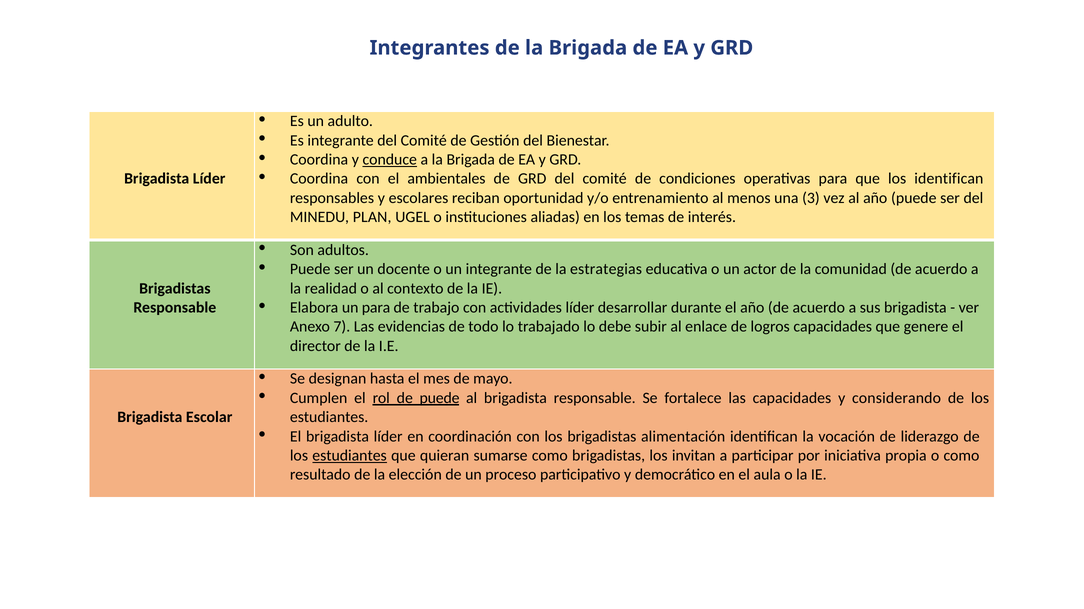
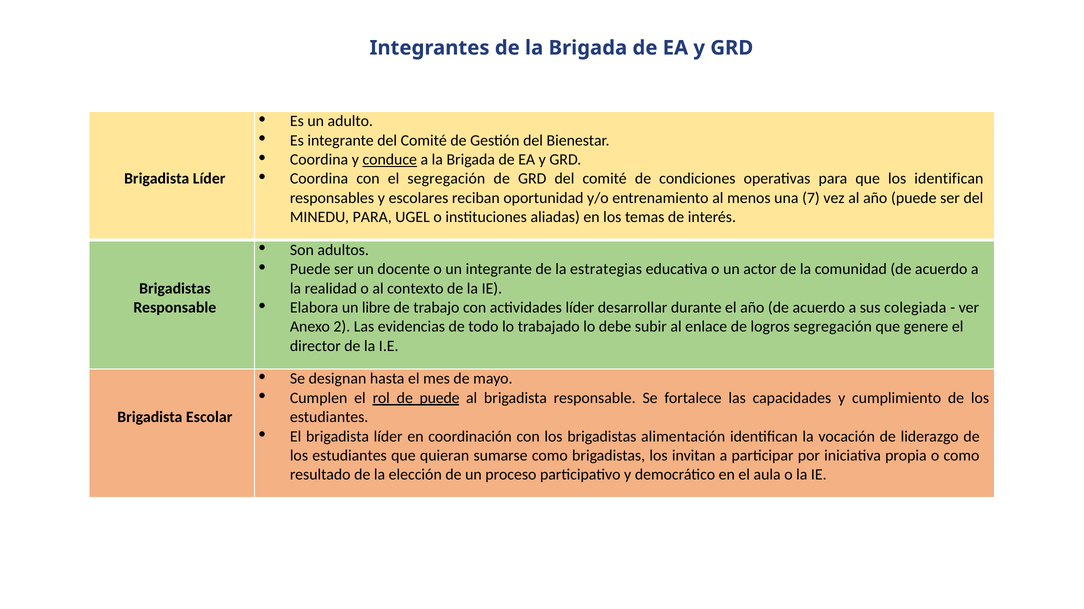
el ambientales: ambientales -> segregación
3: 3 -> 7
MINEDU PLAN: PLAN -> PARA
un para: para -> libre
sus brigadista: brigadista -> colegiada
7: 7 -> 2
logros capacidades: capacidades -> segregación
considerando: considerando -> cumplimiento
estudiantes at (350, 456) underline: present -> none
